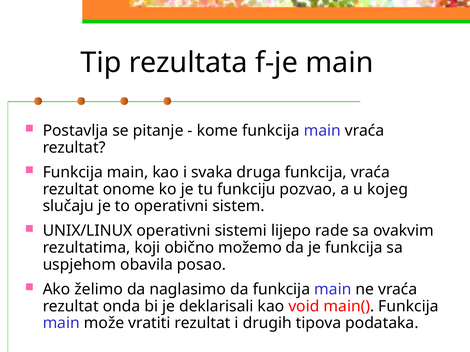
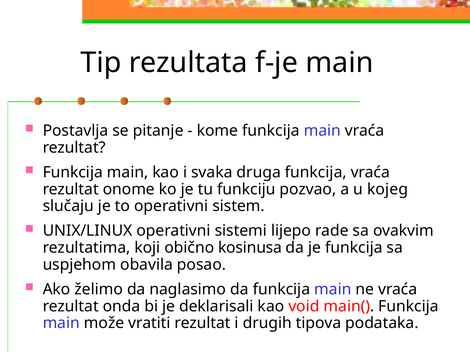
možemo: možemo -> kosinusa
